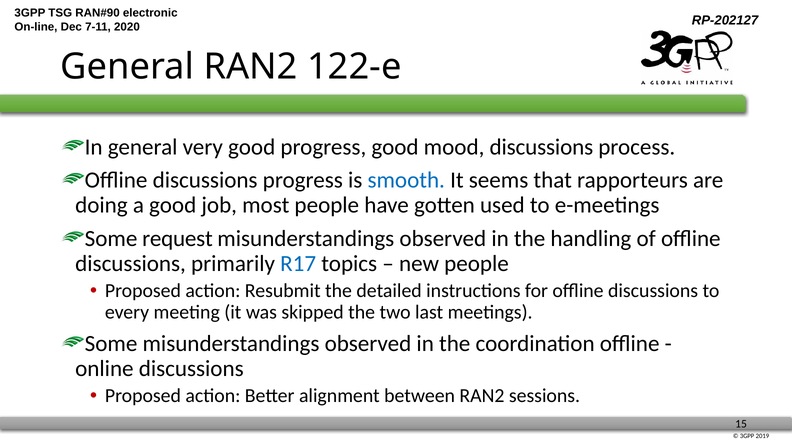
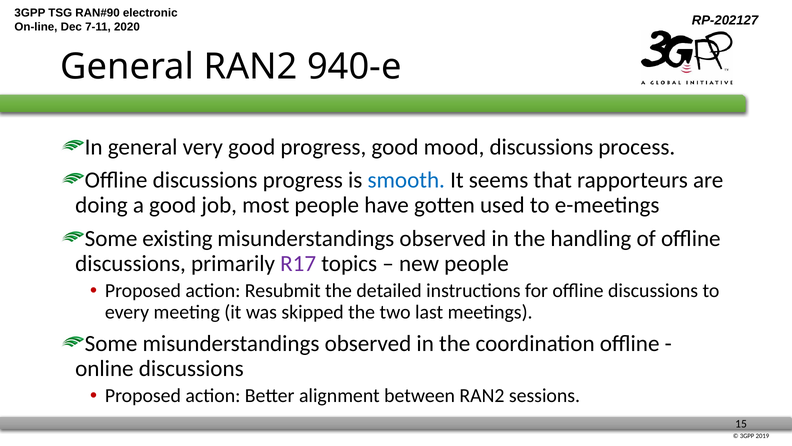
122-e: 122-e -> 940-e
request: request -> existing
R17 colour: blue -> purple
